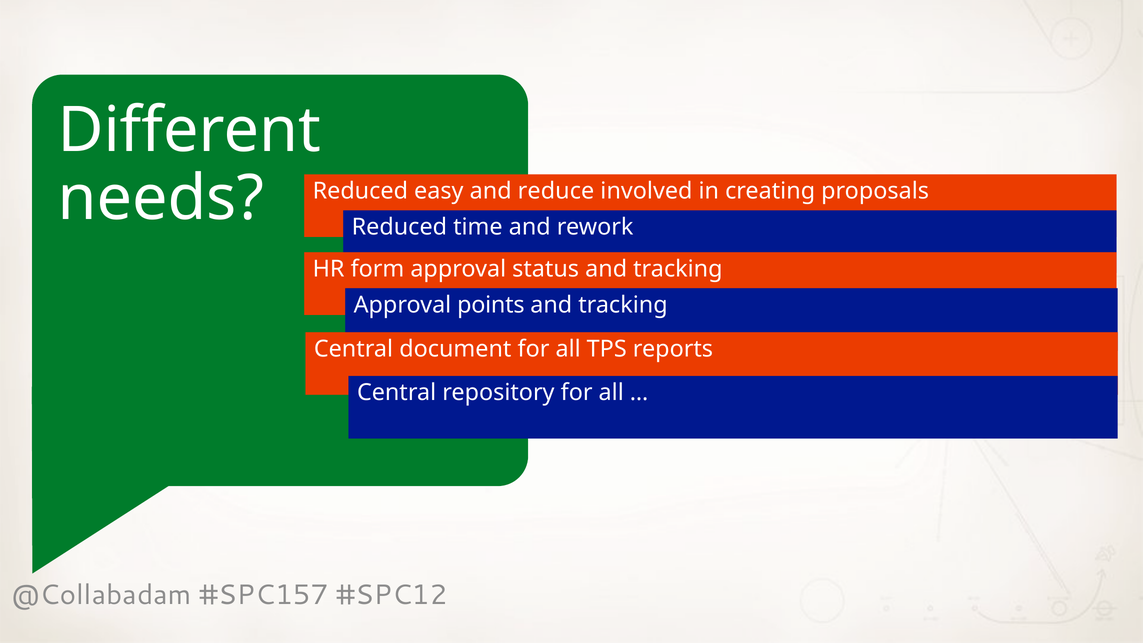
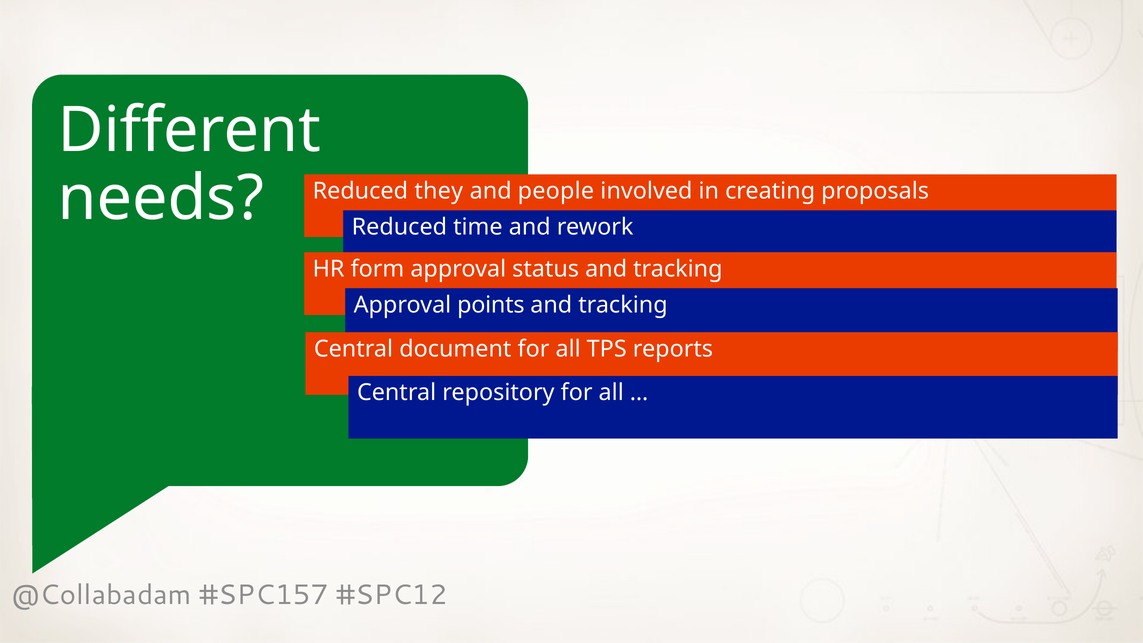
easy: easy -> they
reduce: reduce -> people
